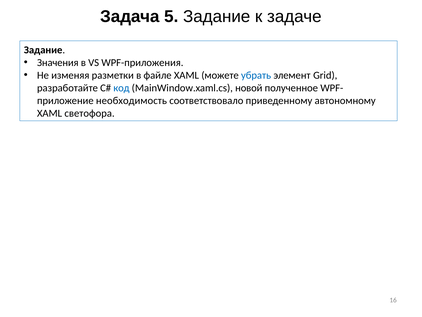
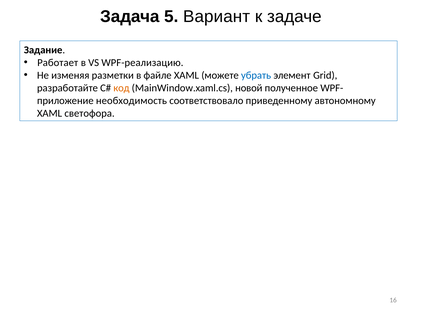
5 Задание: Задание -> Вариант
Значения: Значения -> Работает
WPF-приложения: WPF-приложения -> WPF-реализацию
код colour: blue -> orange
